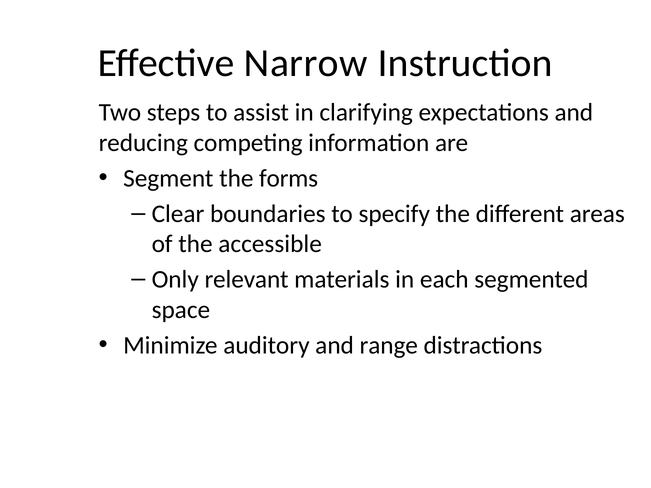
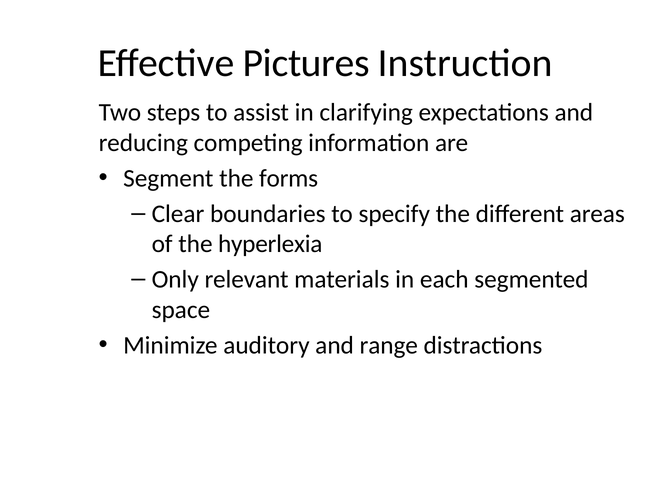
Narrow: Narrow -> Pictures
accessible: accessible -> hyperlexia
